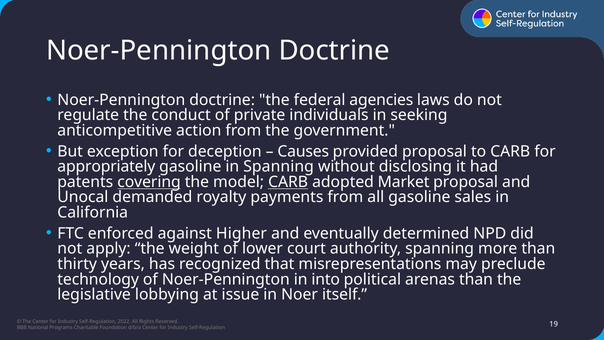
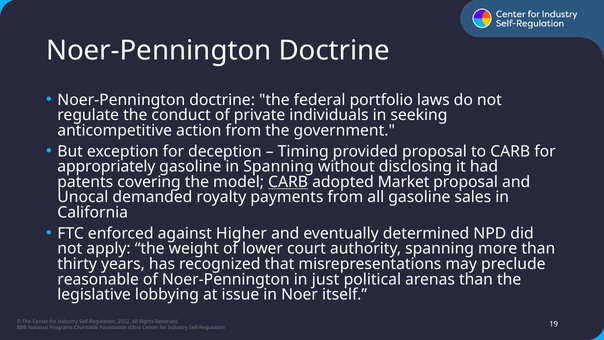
agencies: agencies -> portfolio
Causes: Causes -> Timing
covering underline: present -> none
technology: technology -> reasonable
into: into -> just
